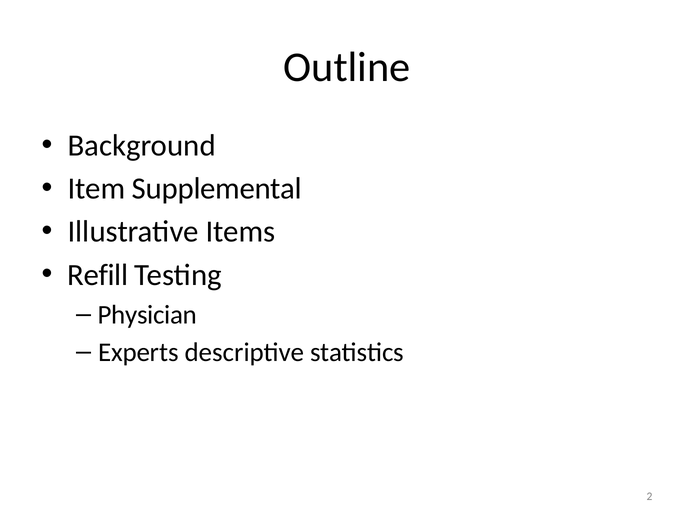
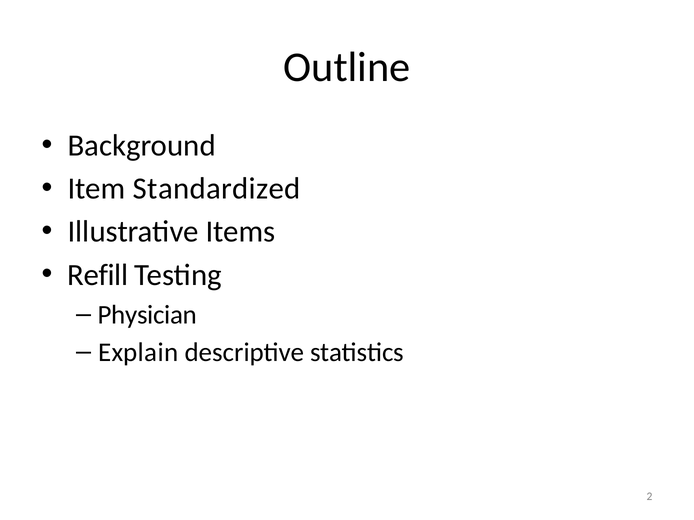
Supplemental: Supplemental -> Standardized
Experts: Experts -> Explain
